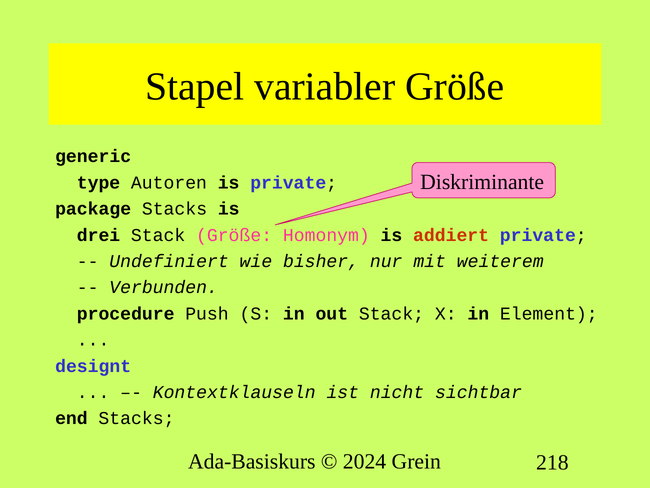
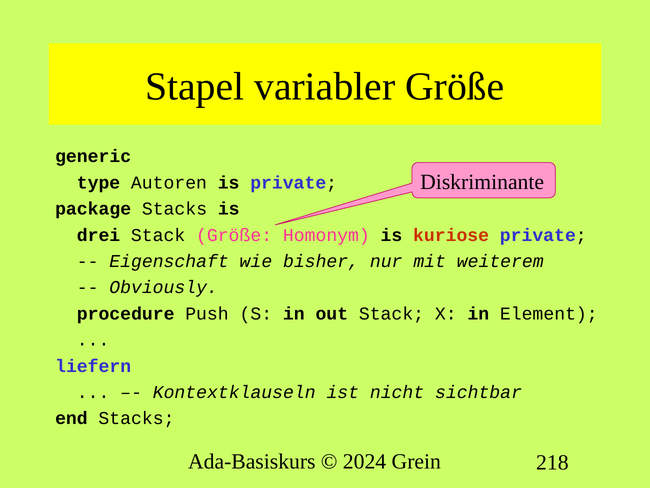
addiert: addiert -> kuriose
Undefiniert: Undefiniert -> Eigenschaft
Verbunden: Verbunden -> Obviously
designt: designt -> liefern
